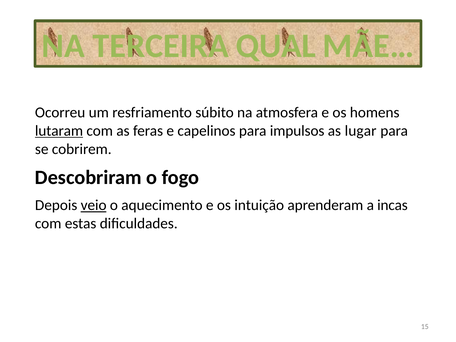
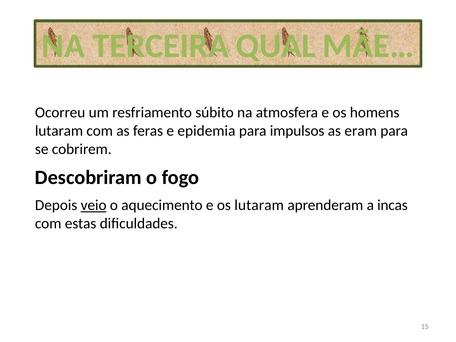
lutaram at (59, 131) underline: present -> none
capelinos: capelinos -> epidemia
lugar: lugar -> eram
os intuição: intuição -> lutaram
